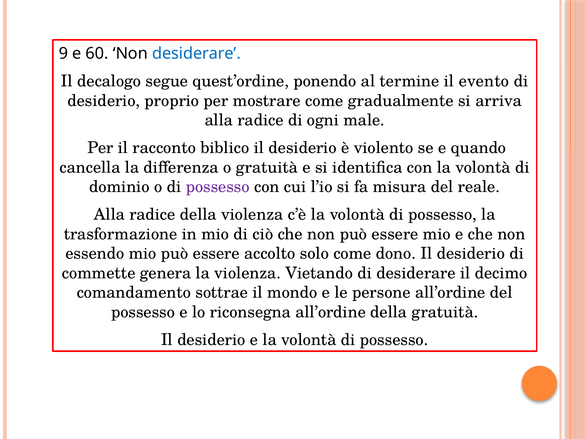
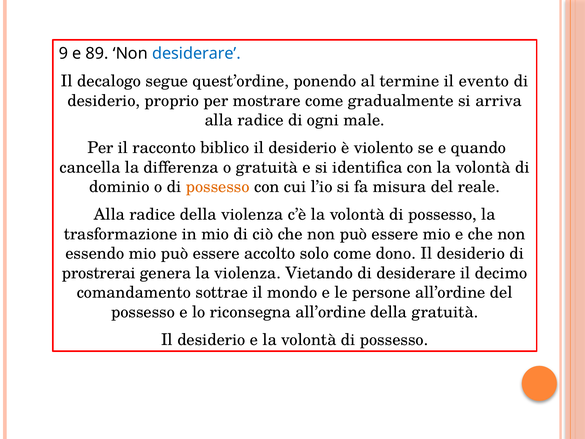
60: 60 -> 89
possesso at (218, 187) colour: purple -> orange
commette: commette -> prostrerai
